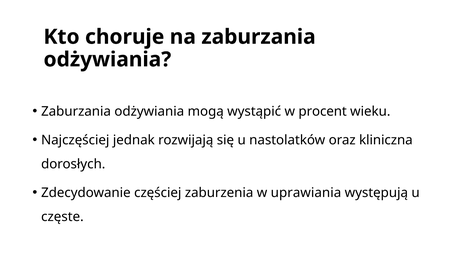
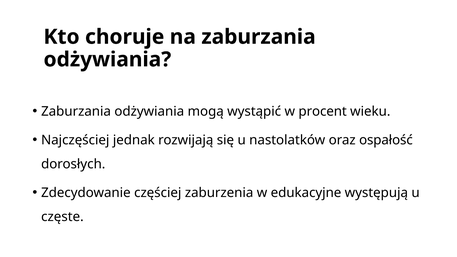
kliniczna: kliniczna -> ospałość
uprawiania: uprawiania -> edukacyjne
